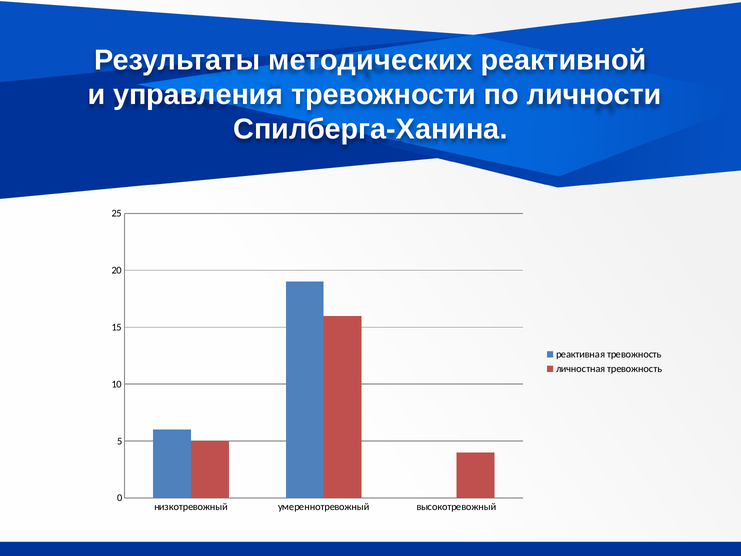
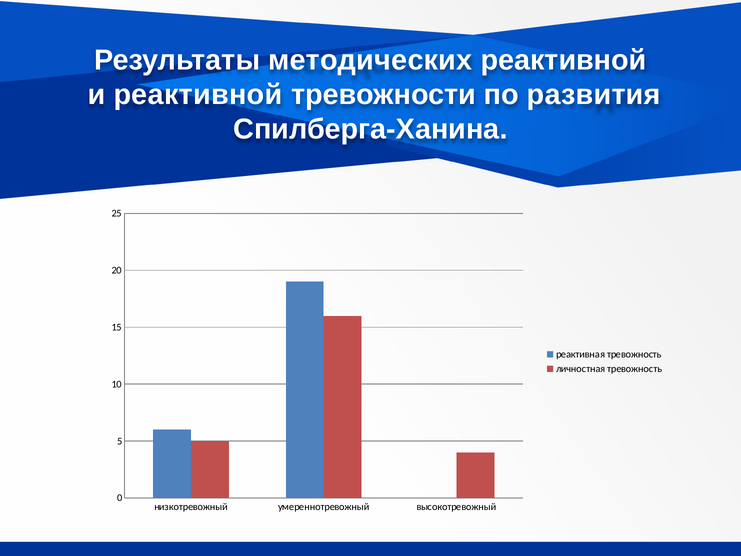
и управления: управления -> реактивной
личности: личности -> развития
